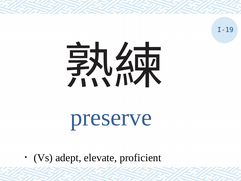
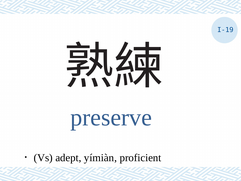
elevate: elevate -> yímiàn
